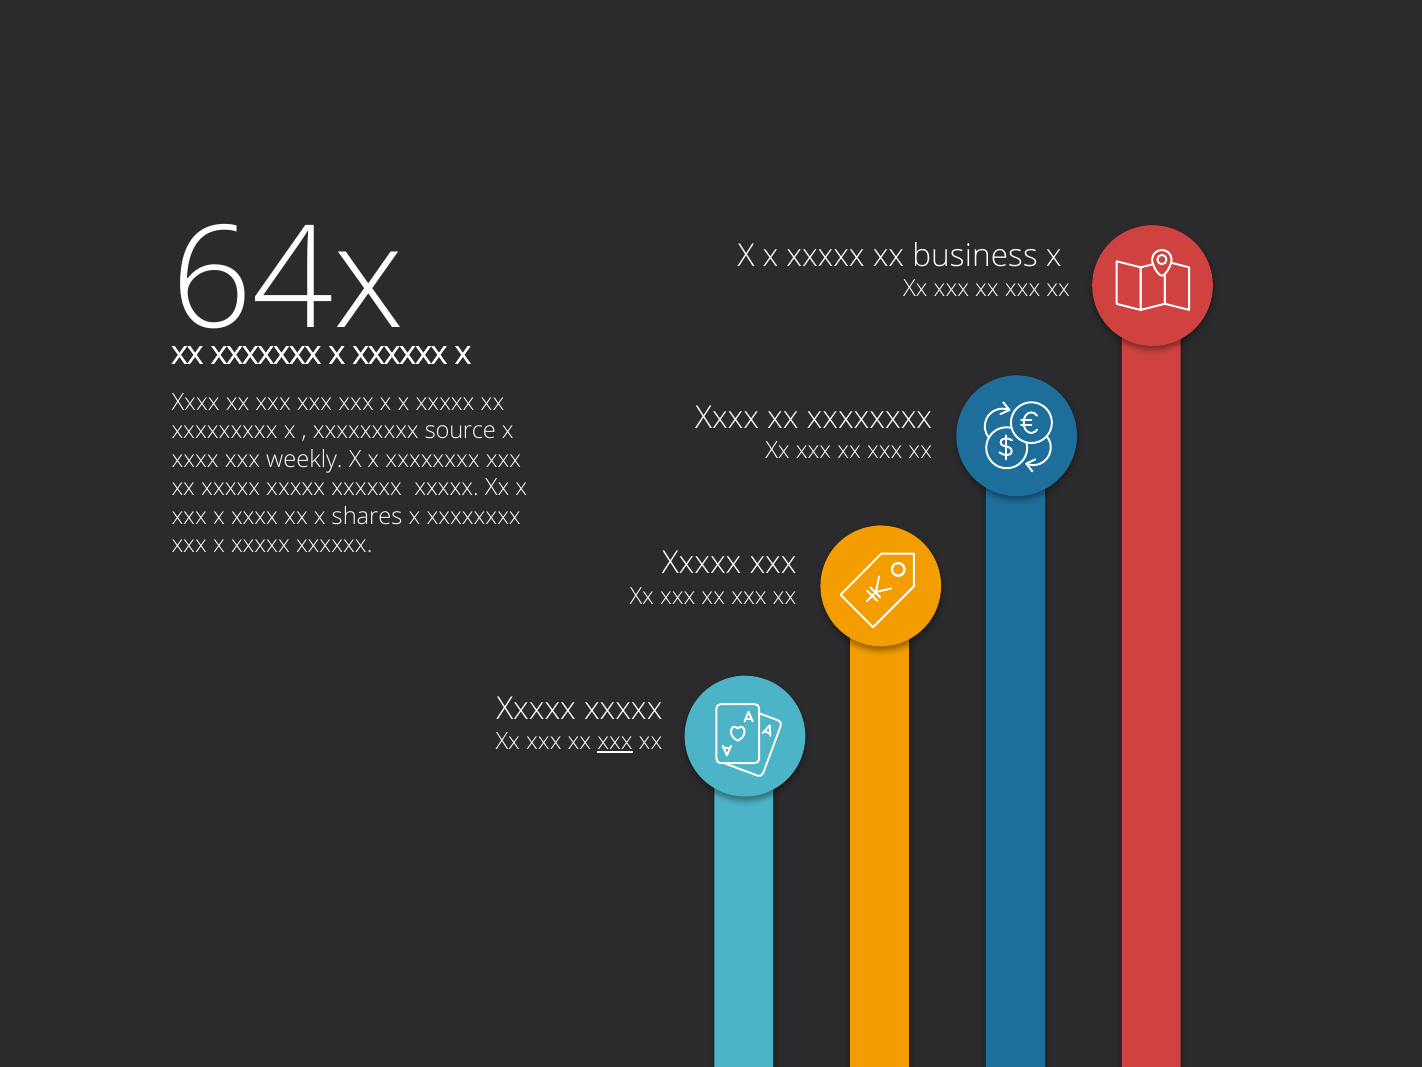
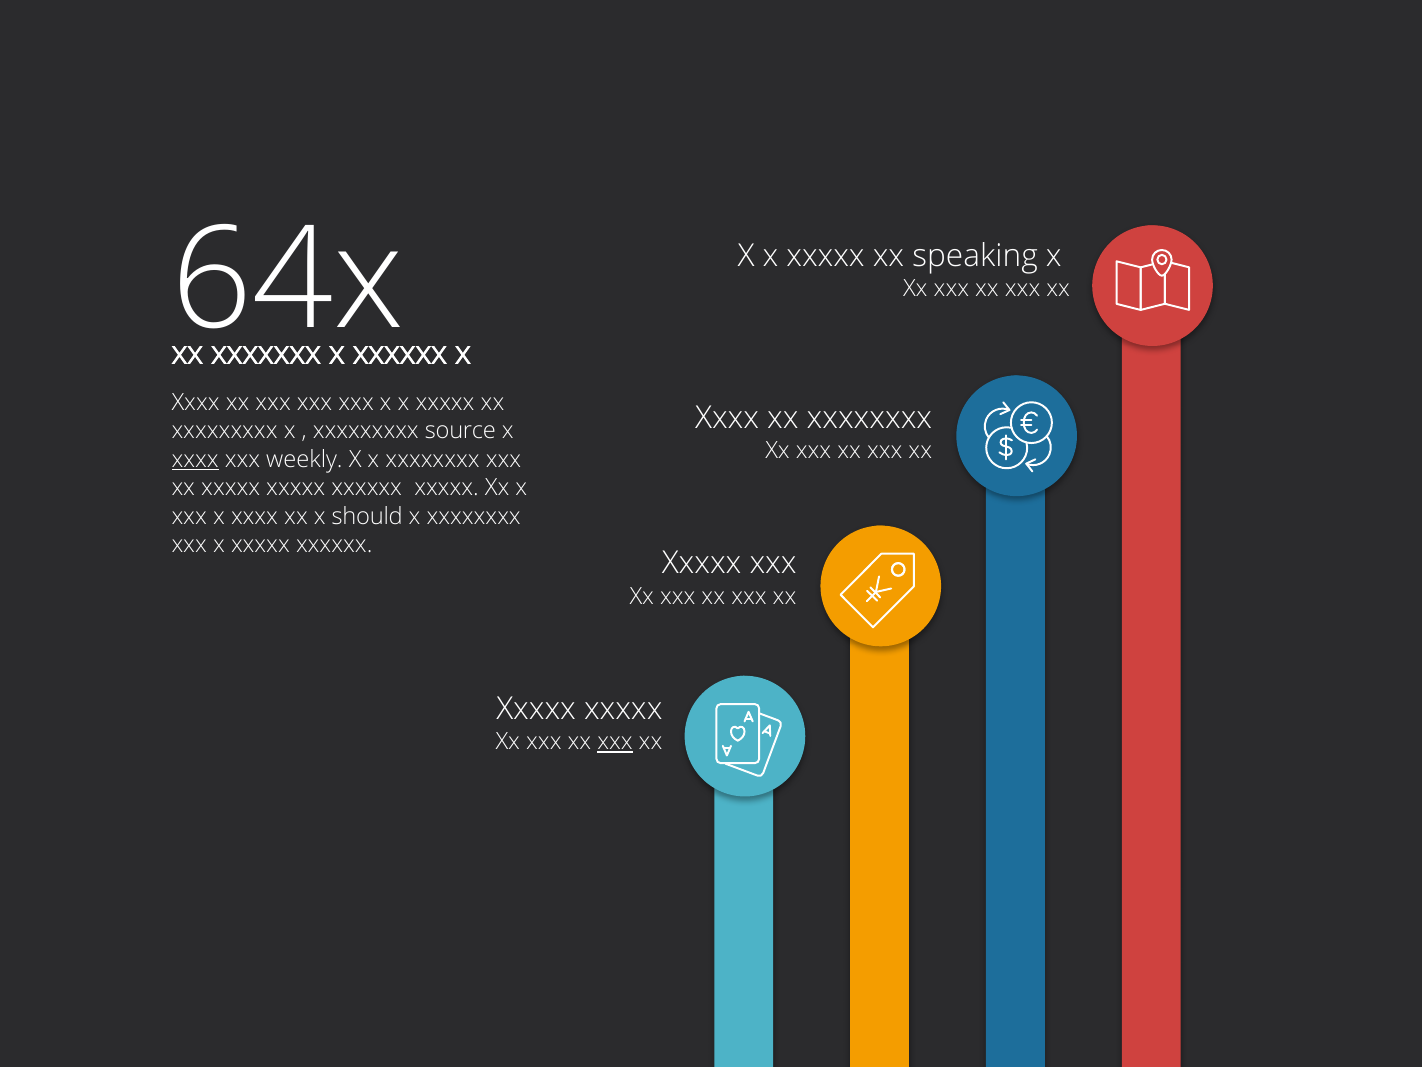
business: business -> speaking
xxxx at (195, 459) underline: none -> present
shares: shares -> should
